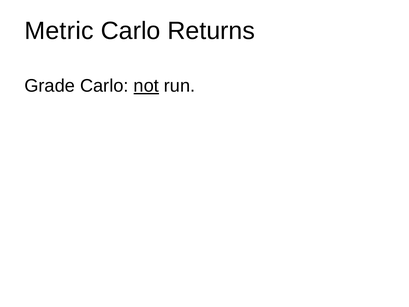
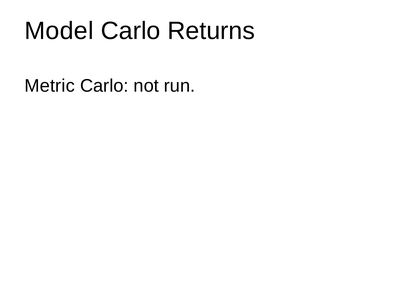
Metric: Metric -> Model
Grade: Grade -> Metric
not underline: present -> none
